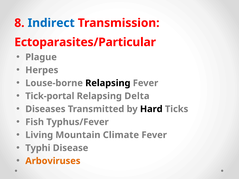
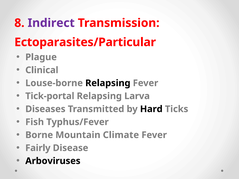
Indirect colour: blue -> purple
Herpes: Herpes -> Clinical
Delta: Delta -> Larva
Living: Living -> Borne
Typhi: Typhi -> Fairly
Arboviruses colour: orange -> black
